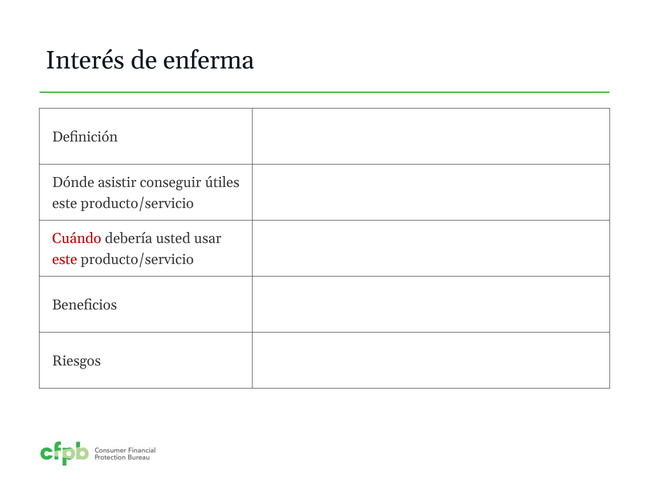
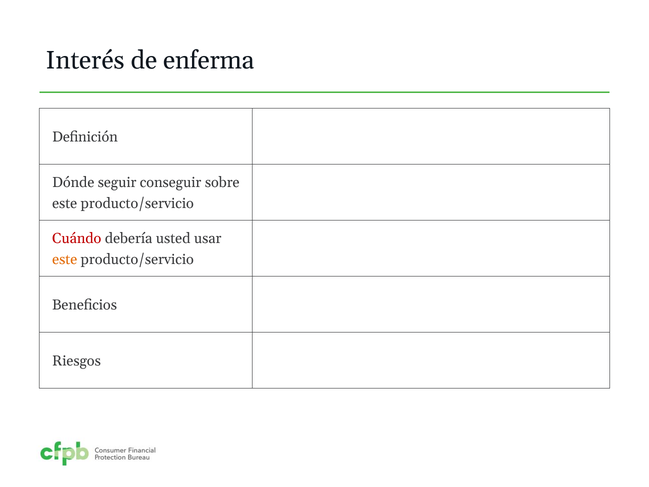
asistir: asistir -> seguir
útiles: útiles -> sobre
este at (65, 259) colour: red -> orange
